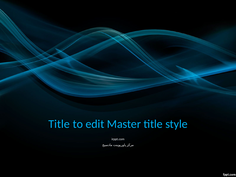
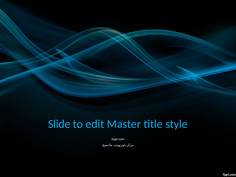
Title at (59, 124): Title -> Slide
